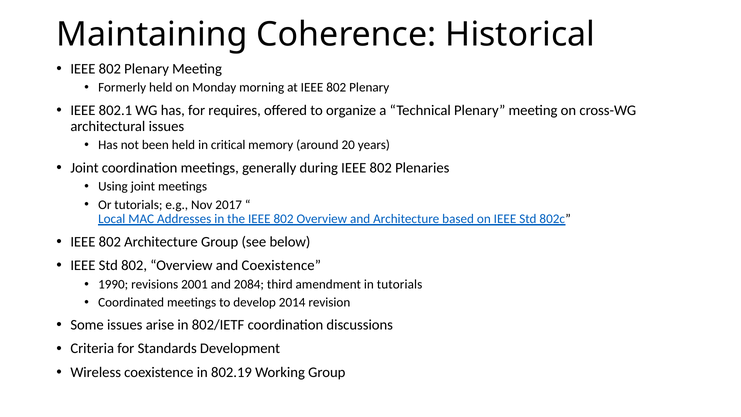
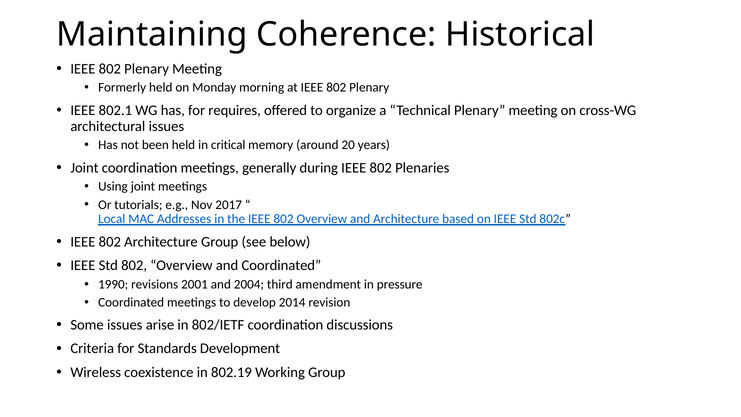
and Coexistence: Coexistence -> Coordinated
2084: 2084 -> 2004
in tutorials: tutorials -> pressure
